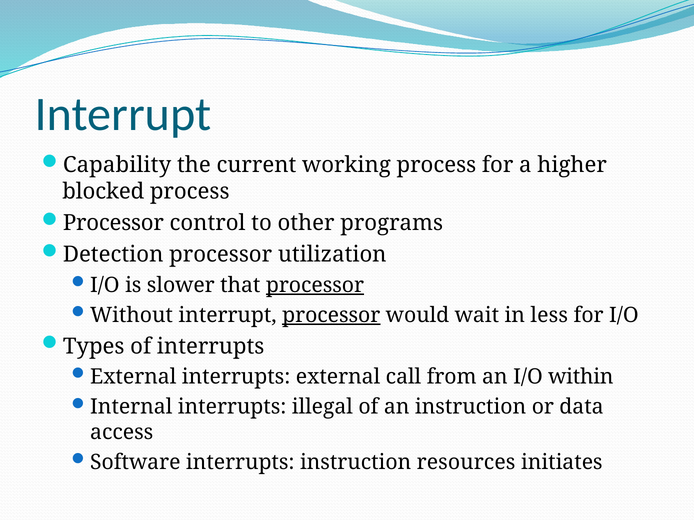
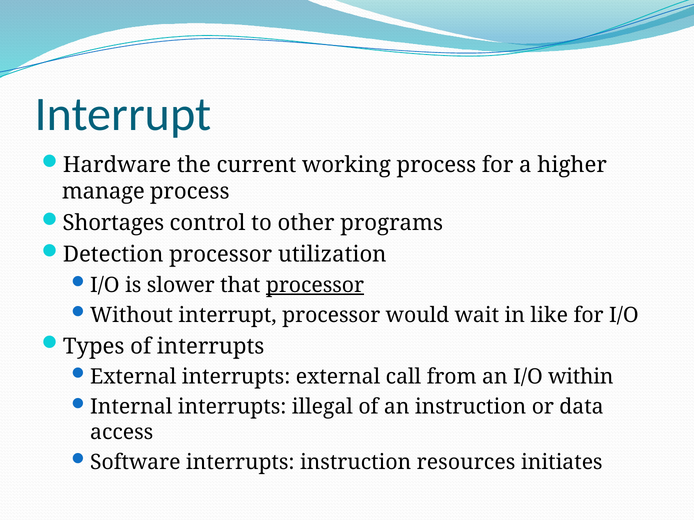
Capability: Capability -> Hardware
blocked: blocked -> manage
Processor at (113, 223): Processor -> Shortages
processor at (331, 316) underline: present -> none
less: less -> like
